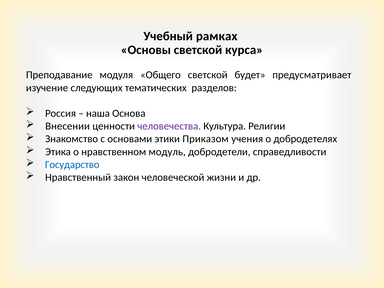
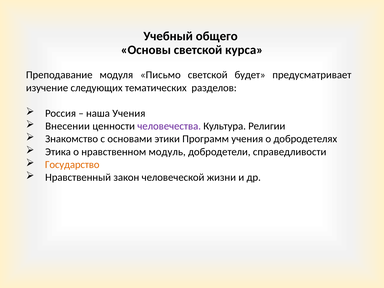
рамках: рамках -> общего
Общего: Общего -> Письмо
наша Основа: Основа -> Учения
Приказом: Приказом -> Программ
Государство colour: blue -> orange
